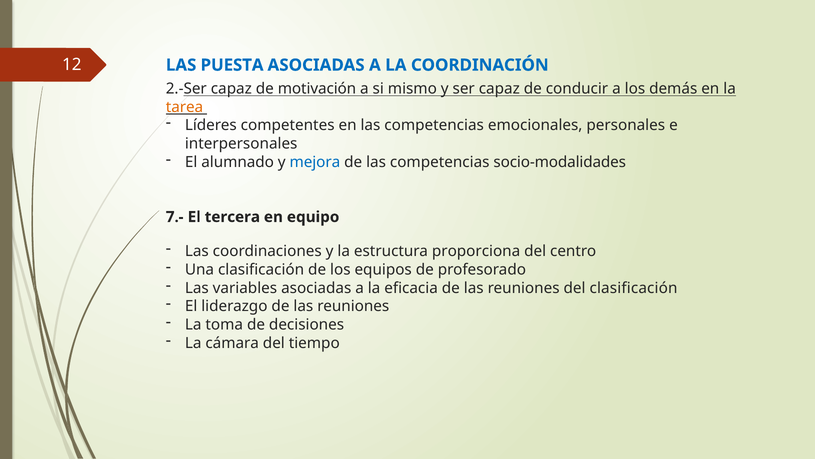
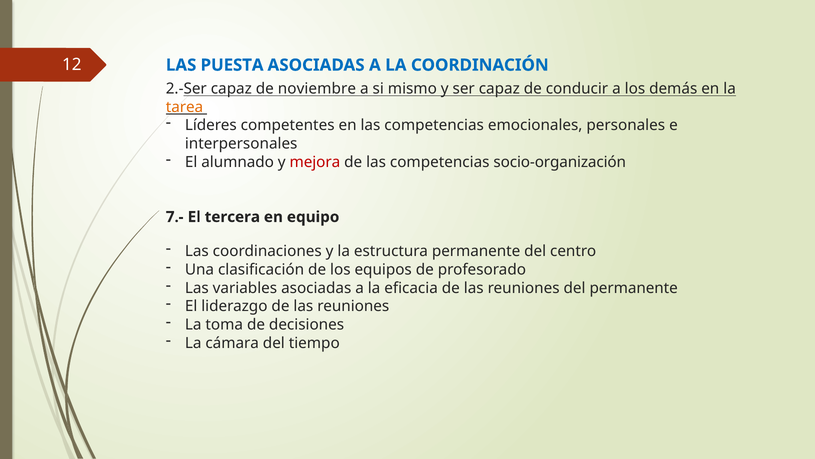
motivación: motivación -> noviembre
mejora colour: blue -> red
socio-modalidades: socio-modalidades -> socio-organización
estructura proporciona: proporciona -> permanente
del clasificación: clasificación -> permanente
